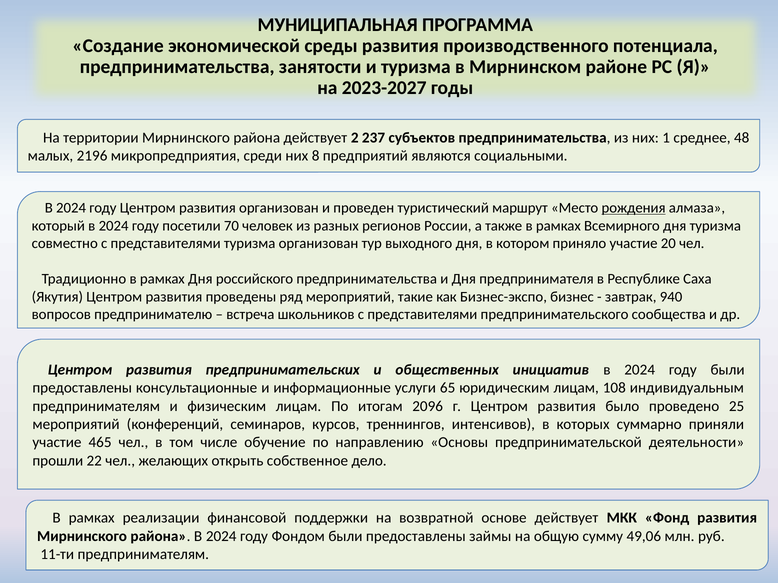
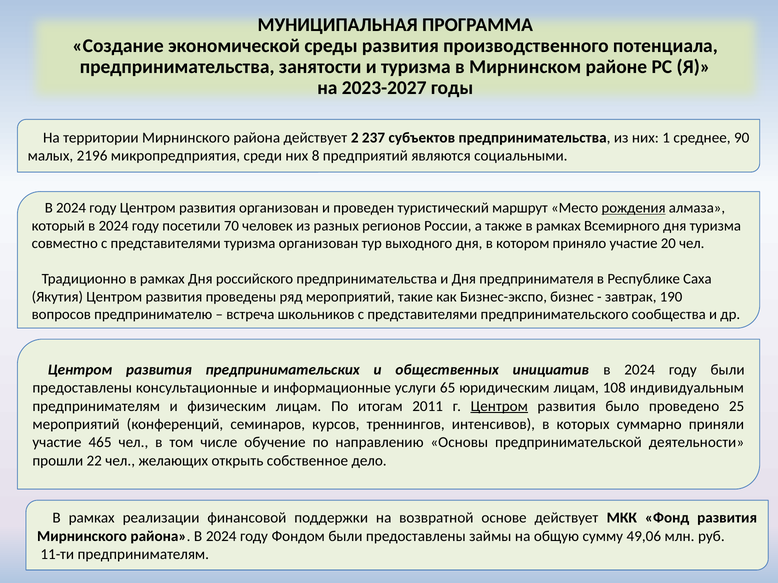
48: 48 -> 90
940: 940 -> 190
2096: 2096 -> 2011
Центром at (499, 406) underline: none -> present
